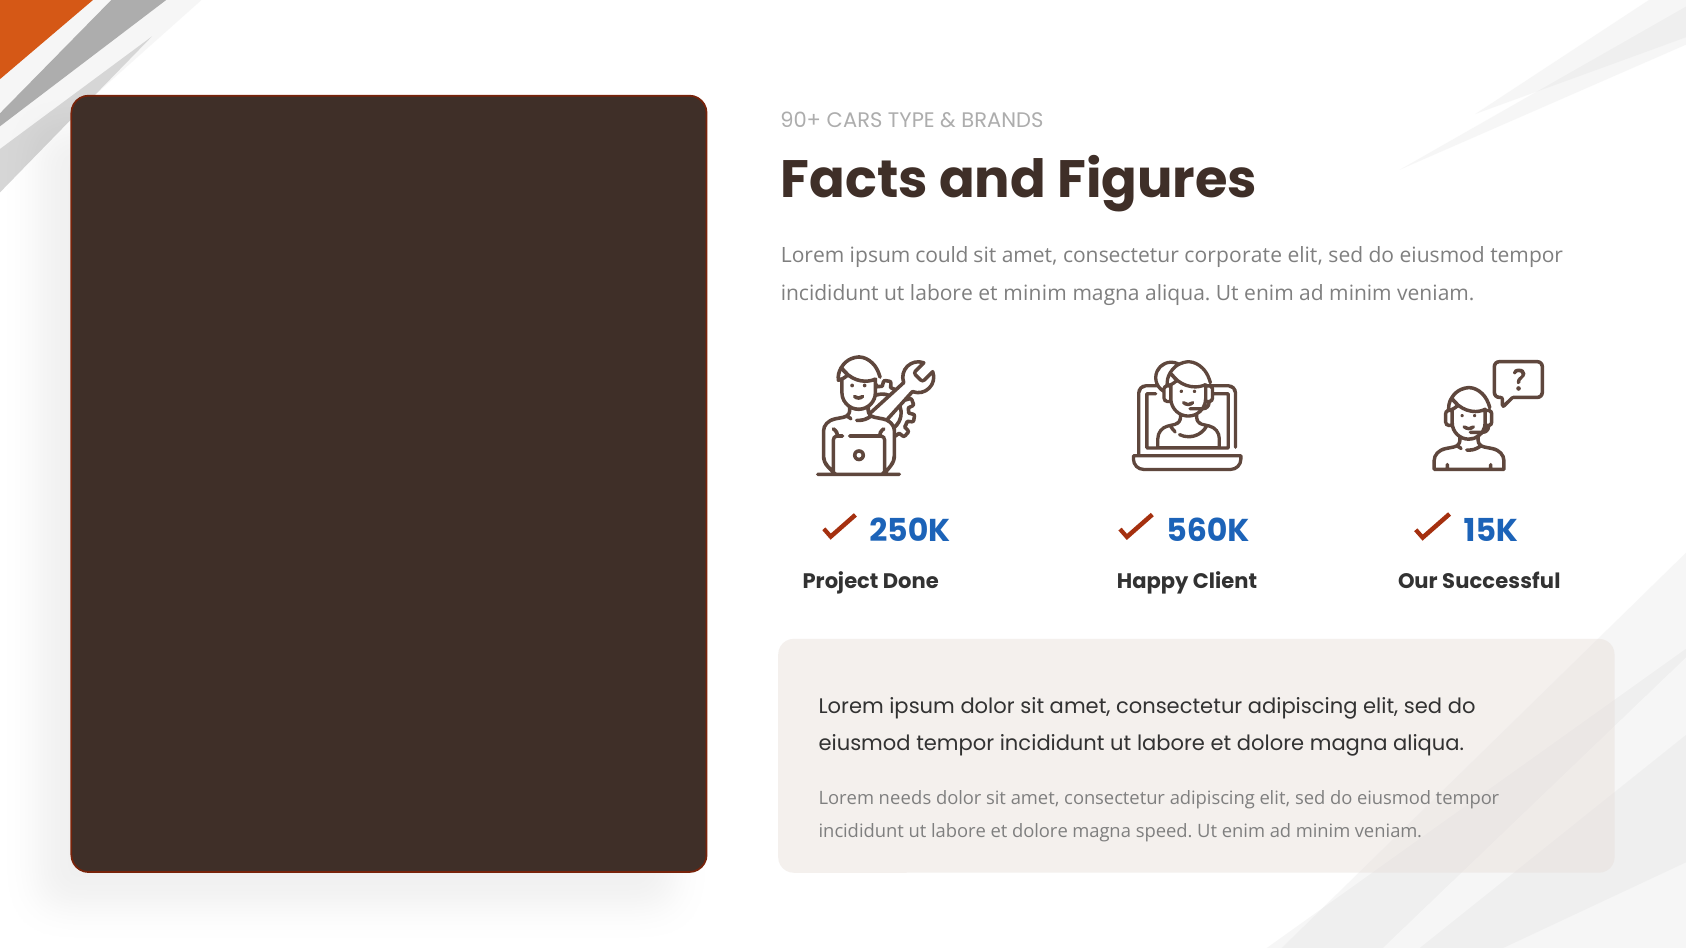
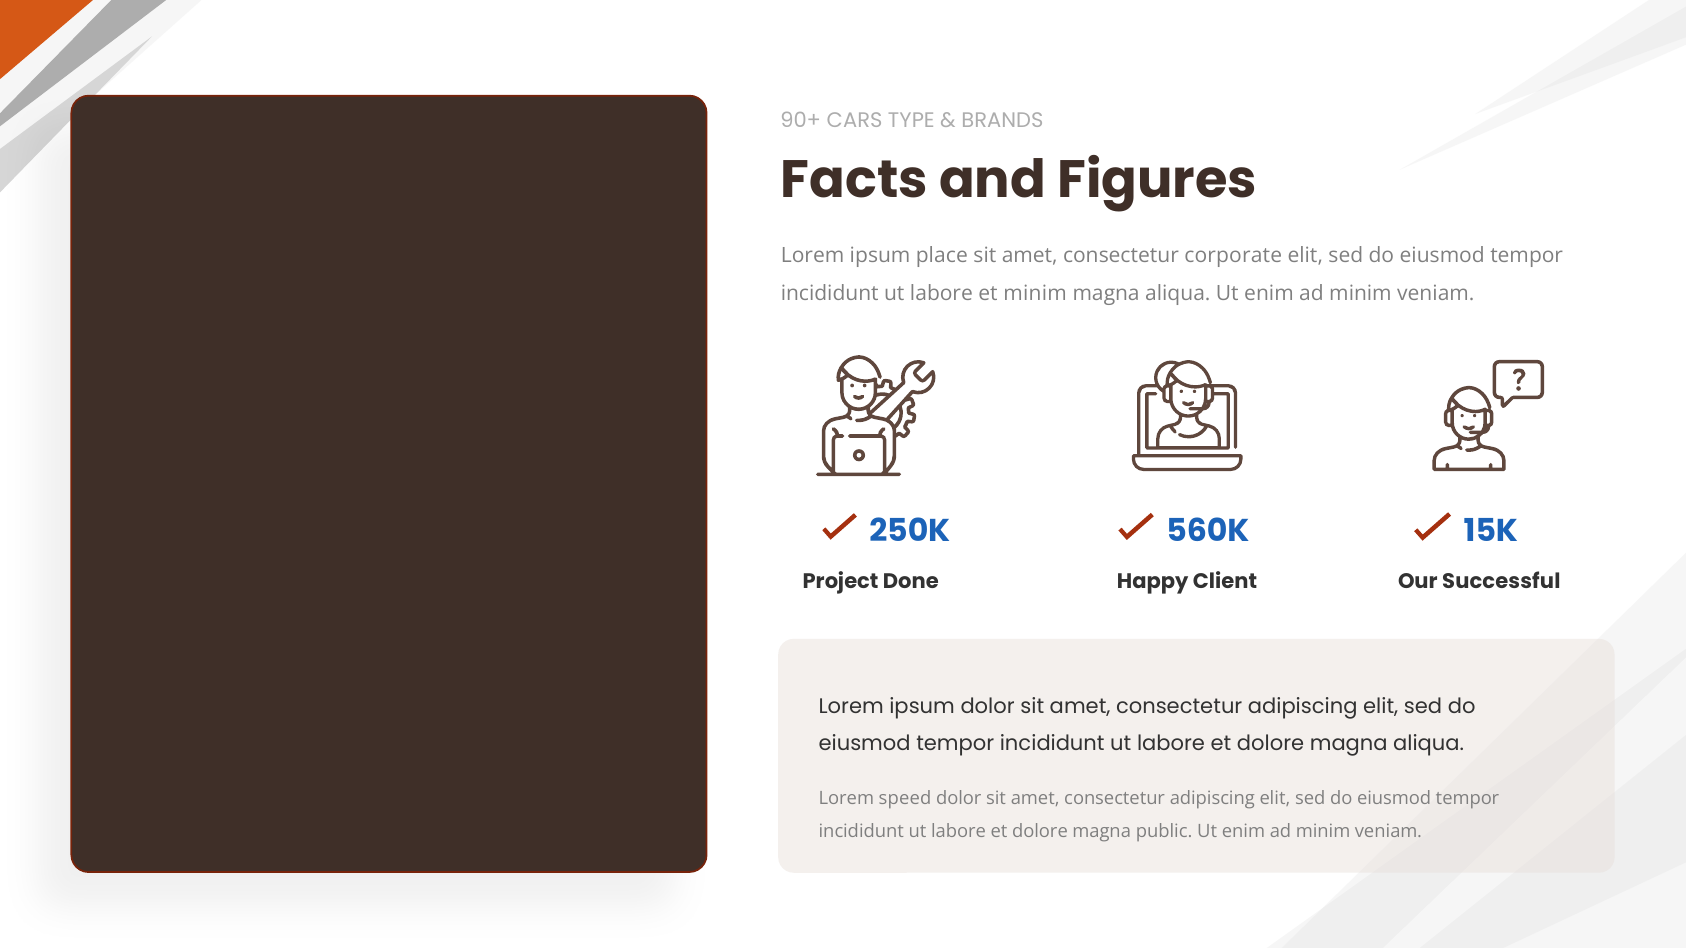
could: could -> place
needs: needs -> speed
speed: speed -> public
